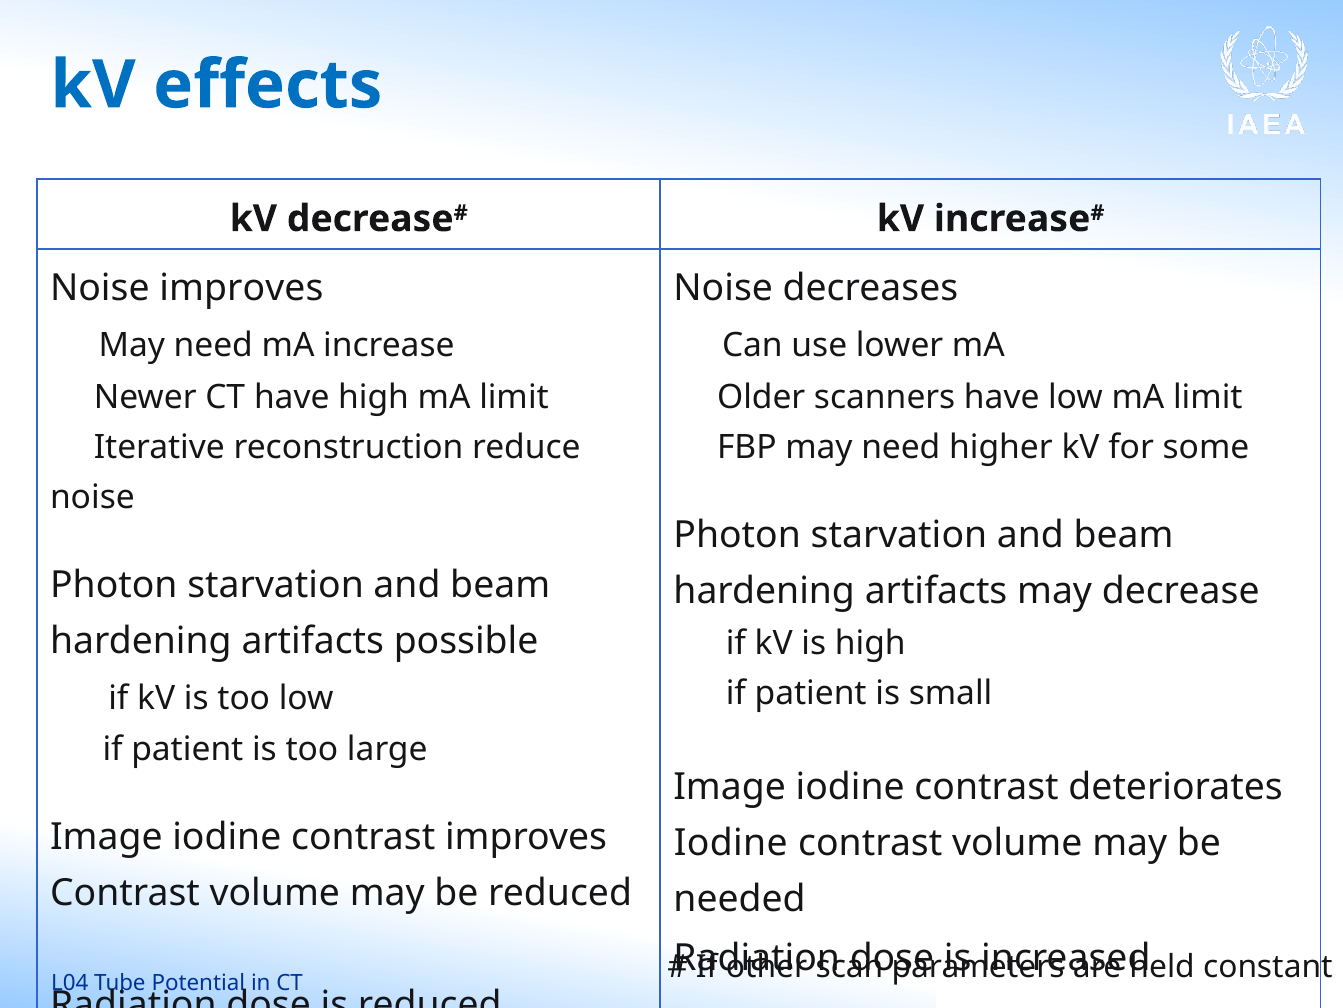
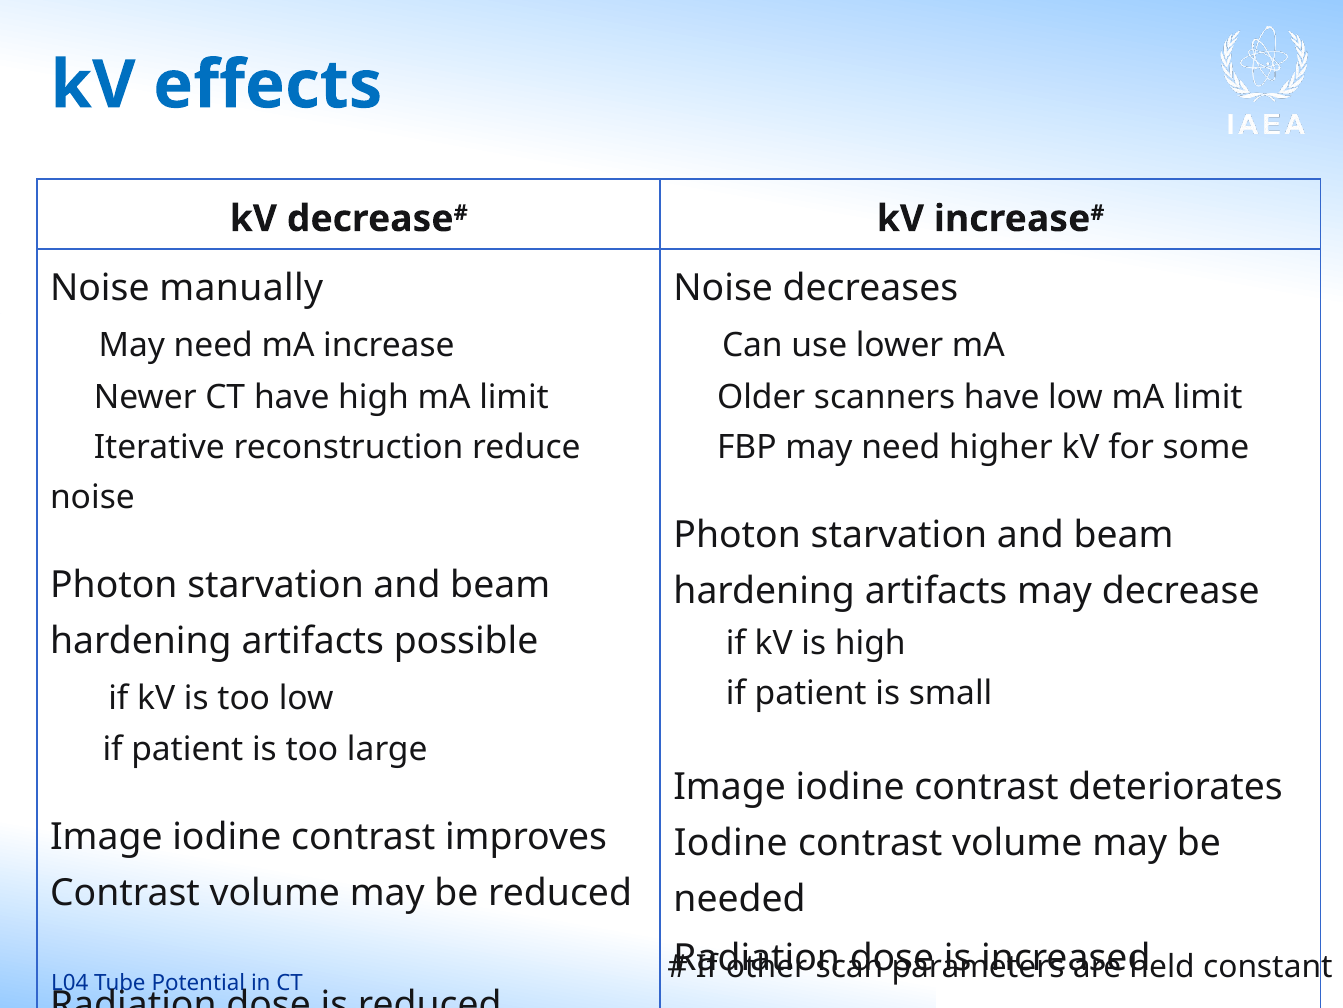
Noise improves: improves -> manually
